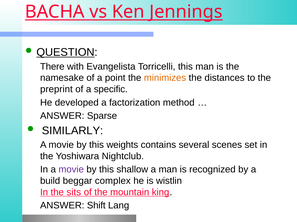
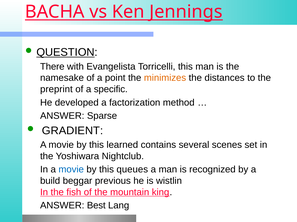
SIMILARLY: SIMILARLY -> GRADIENT
weights: weights -> learned
movie at (71, 170) colour: purple -> blue
shallow: shallow -> queues
complex: complex -> previous
sits: sits -> fish
Shift: Shift -> Best
